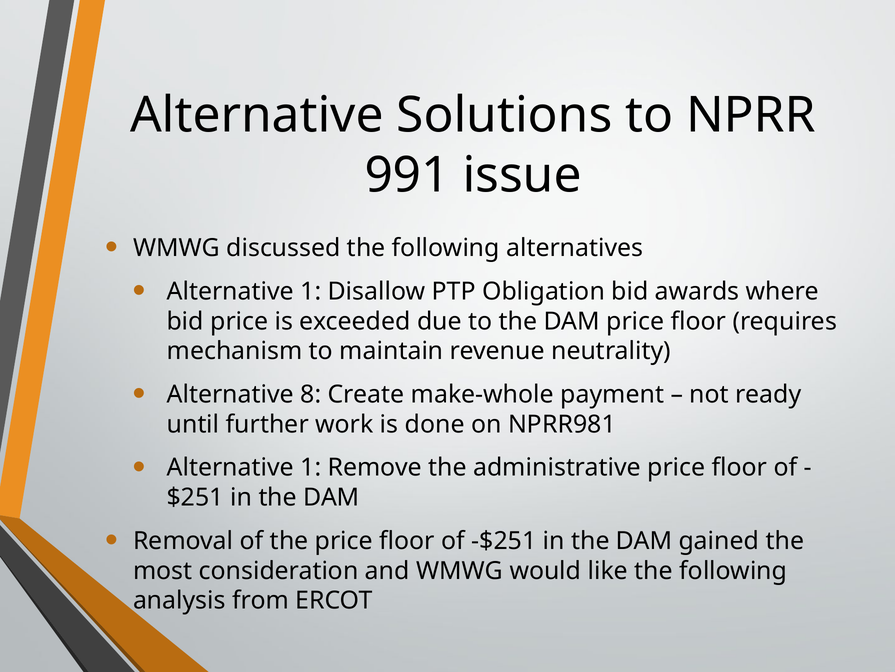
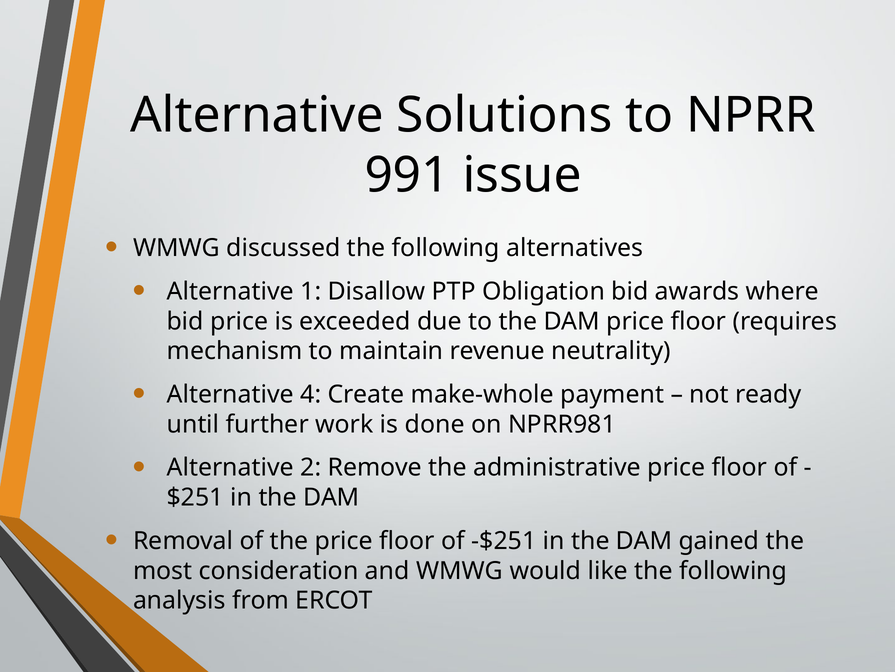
8: 8 -> 4
1 at (311, 467): 1 -> 2
